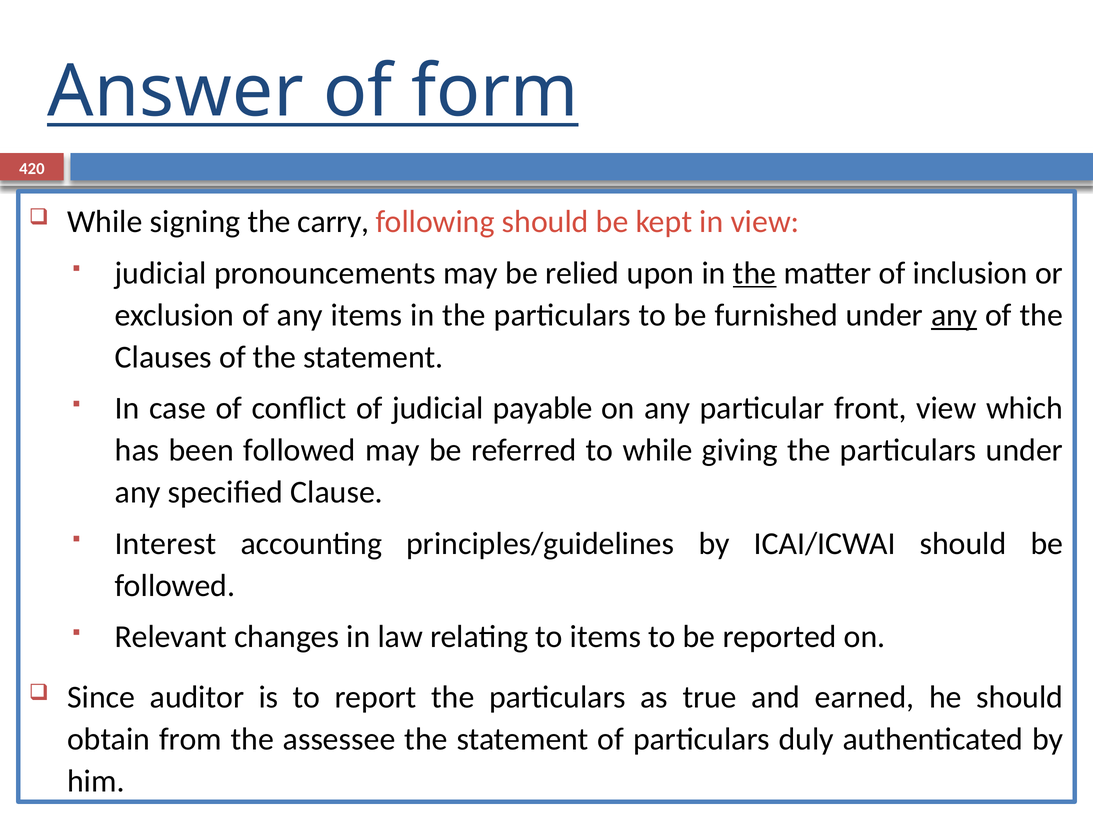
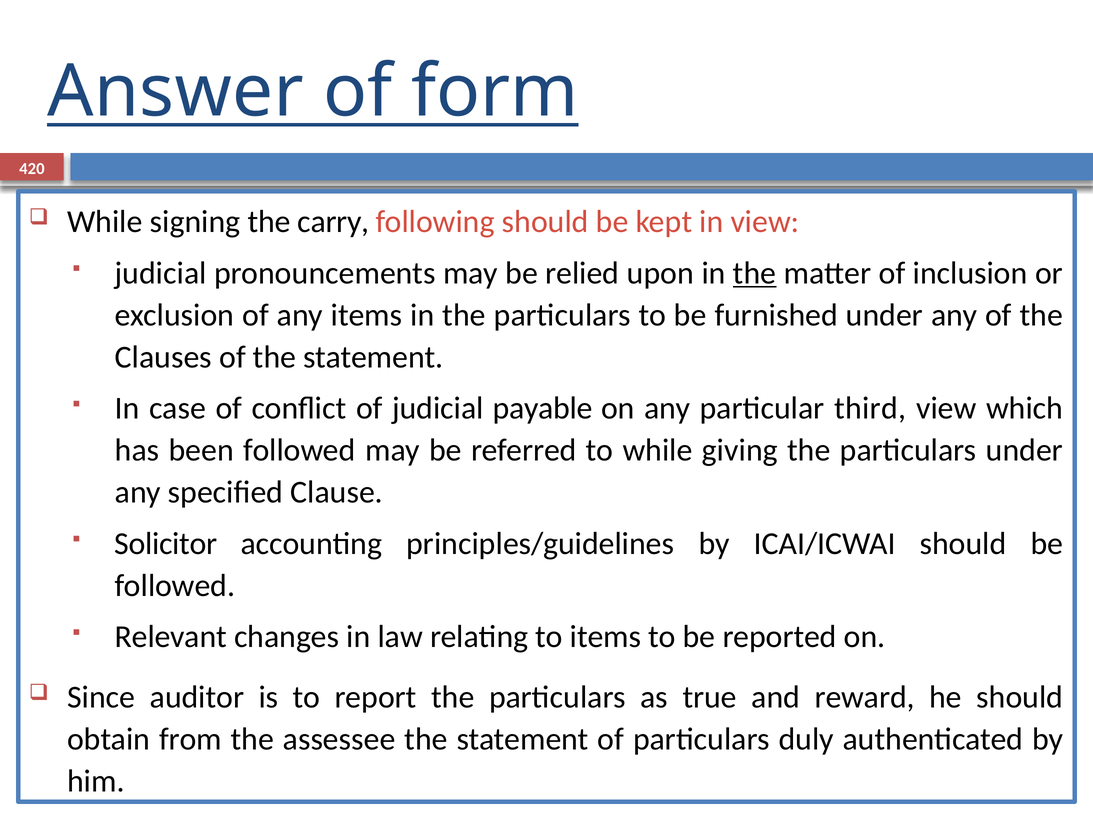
any at (954, 315) underline: present -> none
front: front -> third
Interest: Interest -> Solicitor
earned: earned -> reward
